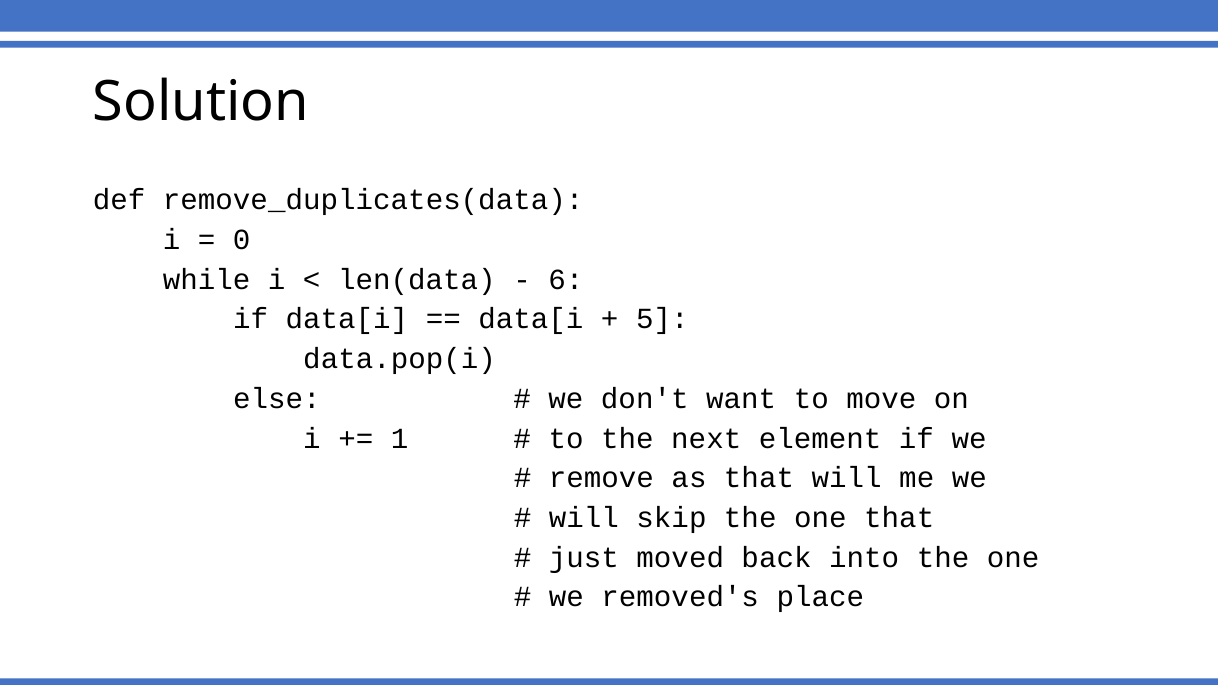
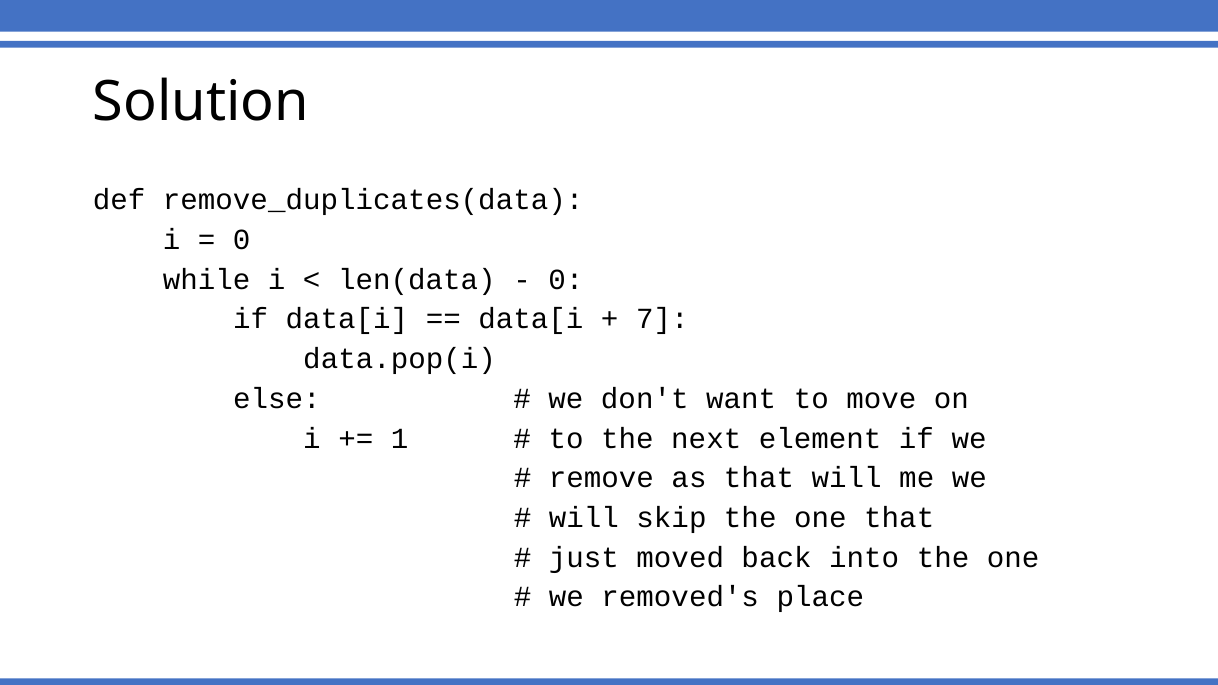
6 at (566, 279): 6 -> 0
5: 5 -> 7
